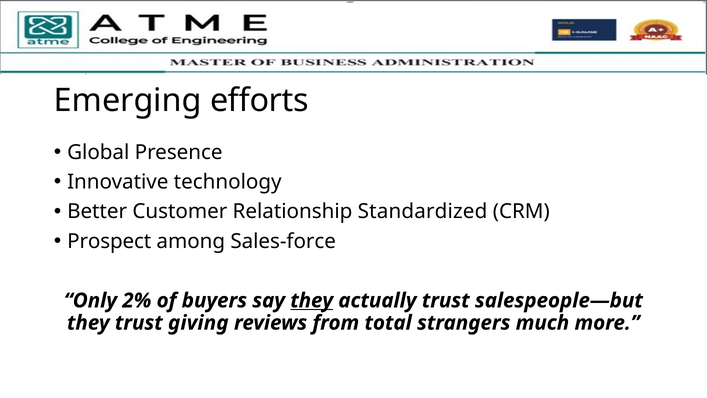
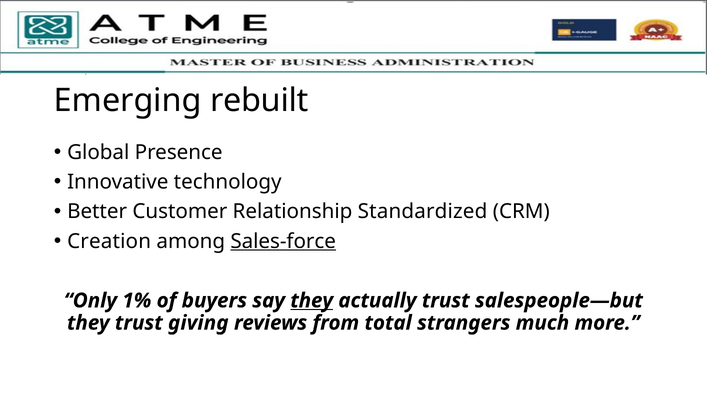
efforts: efforts -> rebuilt
Prospect: Prospect -> Creation
Sales-force underline: none -> present
2%: 2% -> 1%
